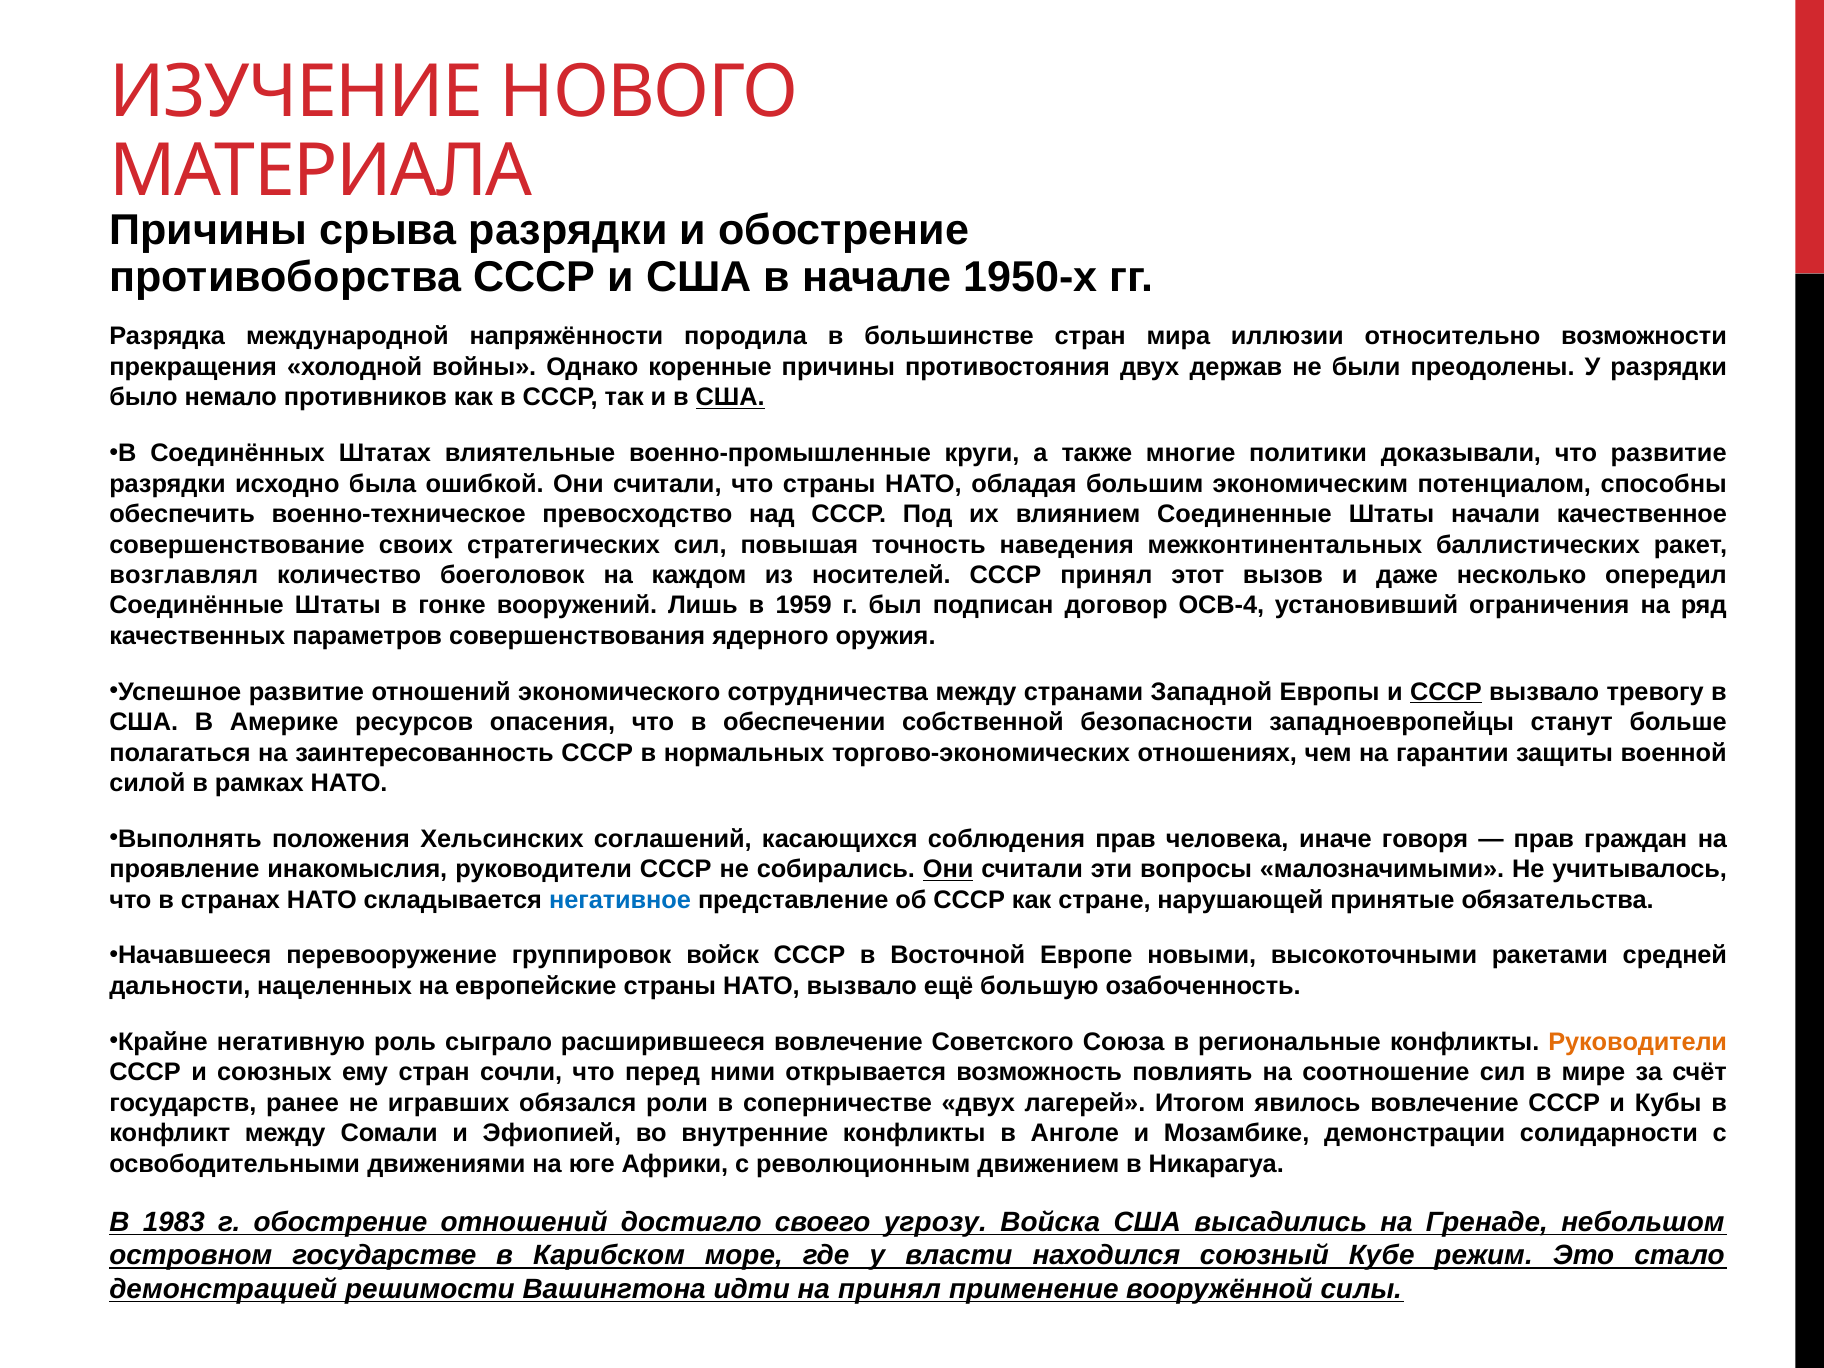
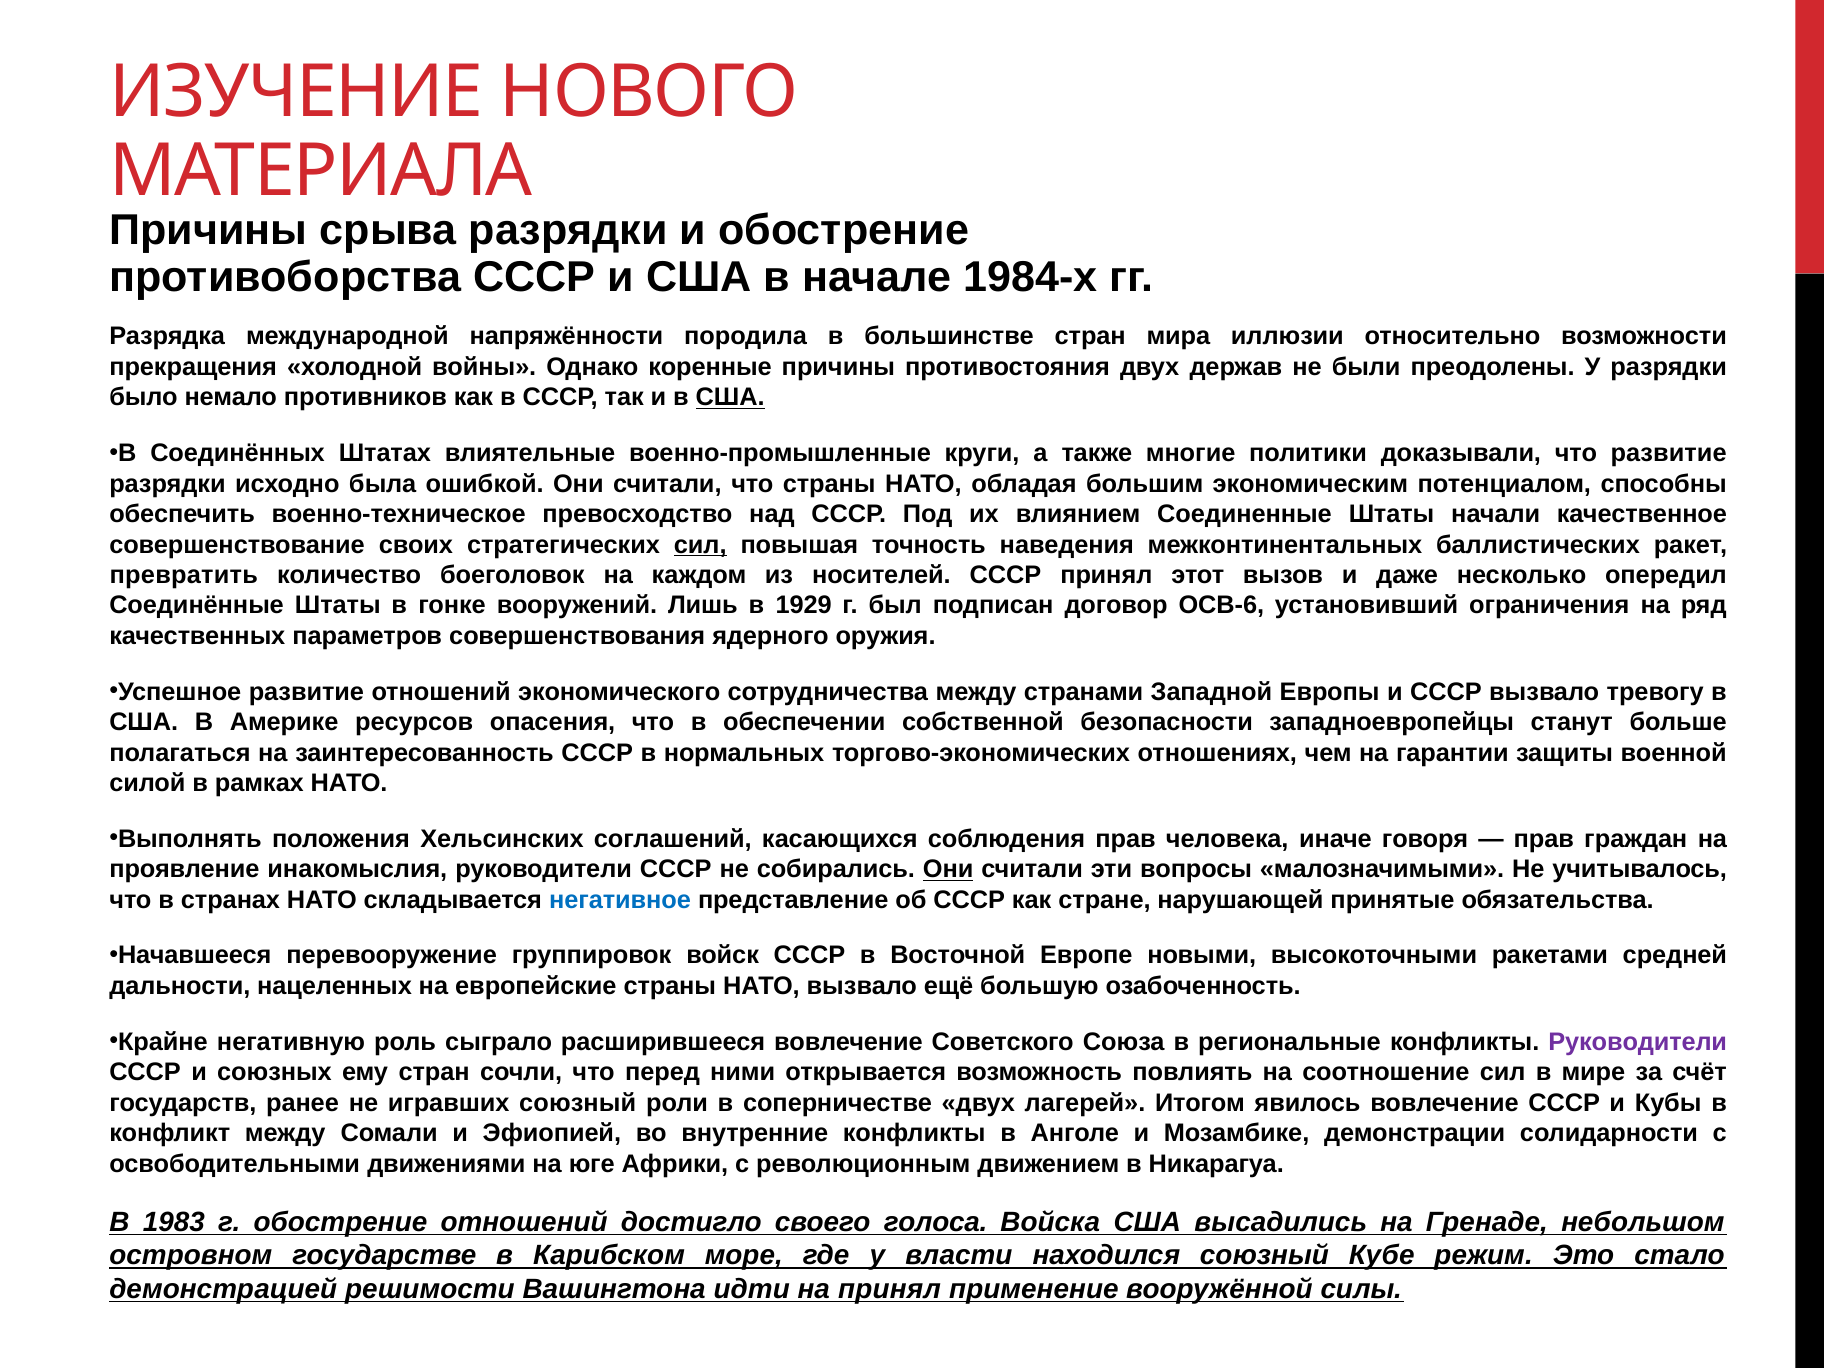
1950-х: 1950-х -> 1984-х
сил at (700, 545) underline: none -> present
возглавлял: возглавлял -> превратить
1959: 1959 -> 1929
ОСВ-4: ОСВ-4 -> ОСВ-6
СССР at (1446, 692) underline: present -> none
Руководители at (1638, 1042) colour: orange -> purple
игравших обязался: обязался -> союзный
угрозу: угрозу -> голоса
